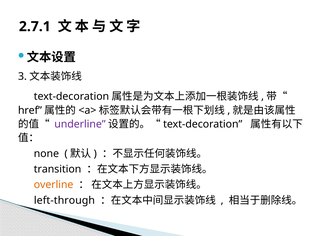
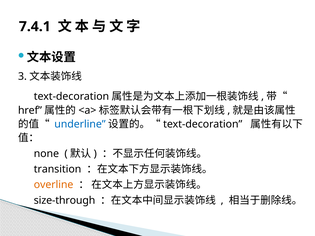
2.7.1: 2.7.1 -> 7.4.1
underline colour: purple -> blue
left-through: left-through -> size-through
